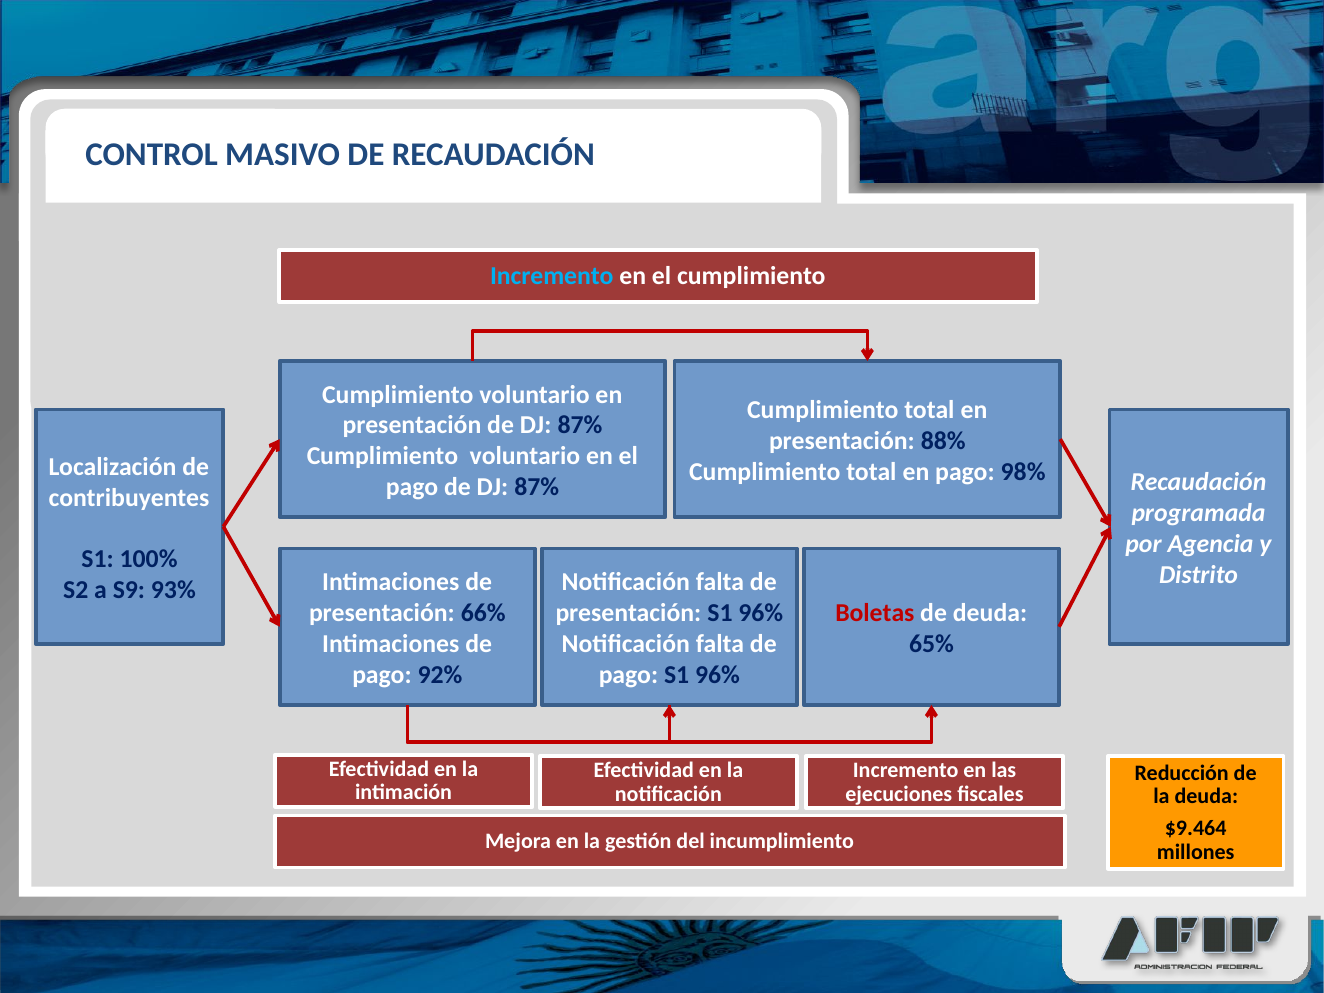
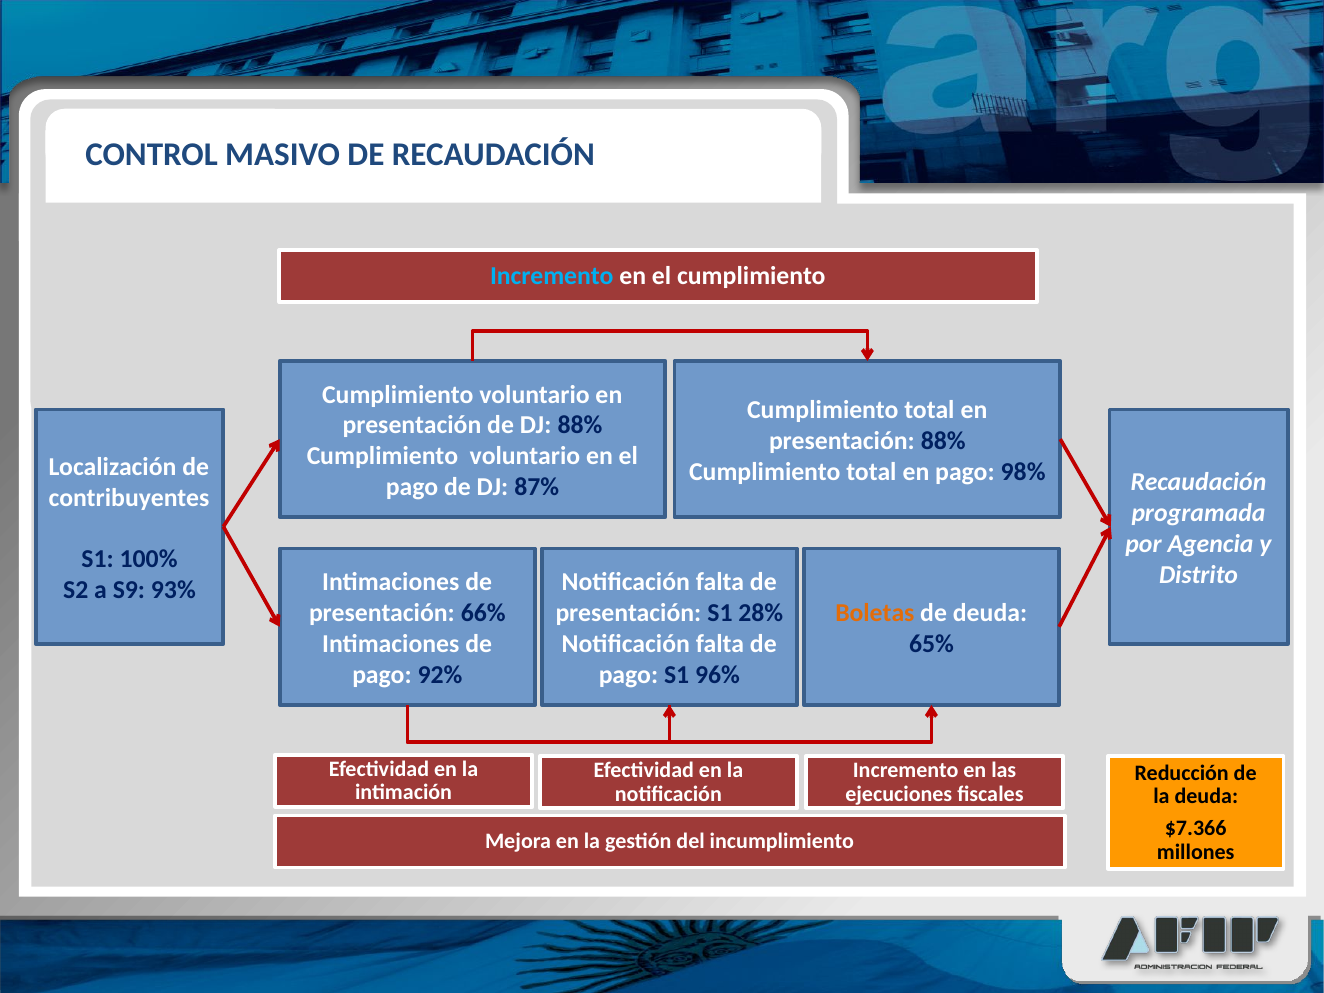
presentación de DJ 87%: 87% -> 88%
presentación S1 96%: 96% -> 28%
Boletas colour: red -> orange
$9.464: $9.464 -> $7.366
